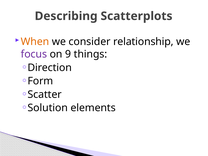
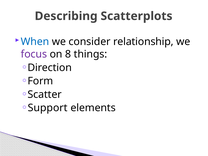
When colour: orange -> blue
9: 9 -> 8
Solution: Solution -> Support
